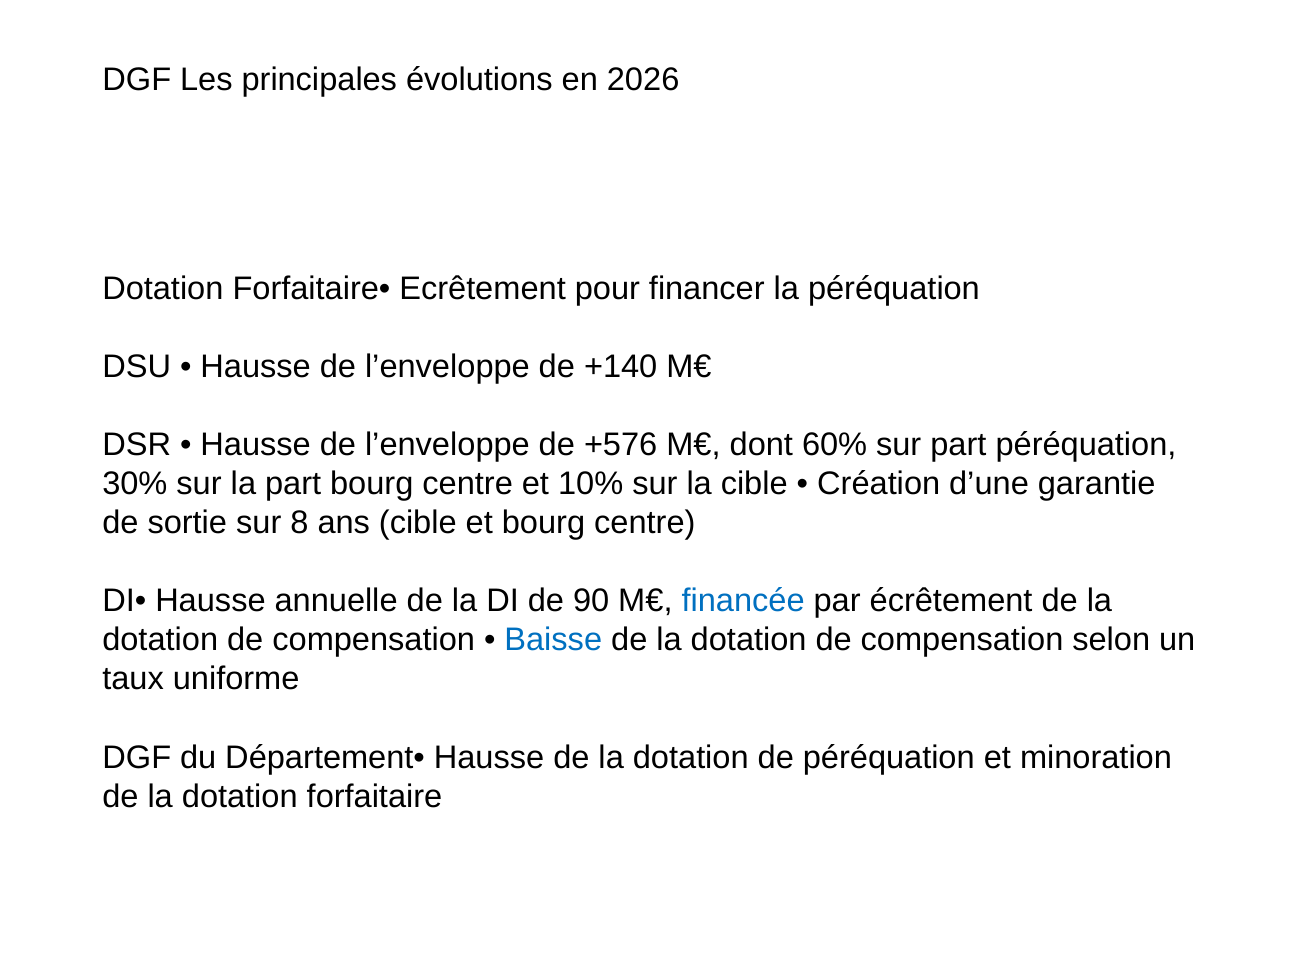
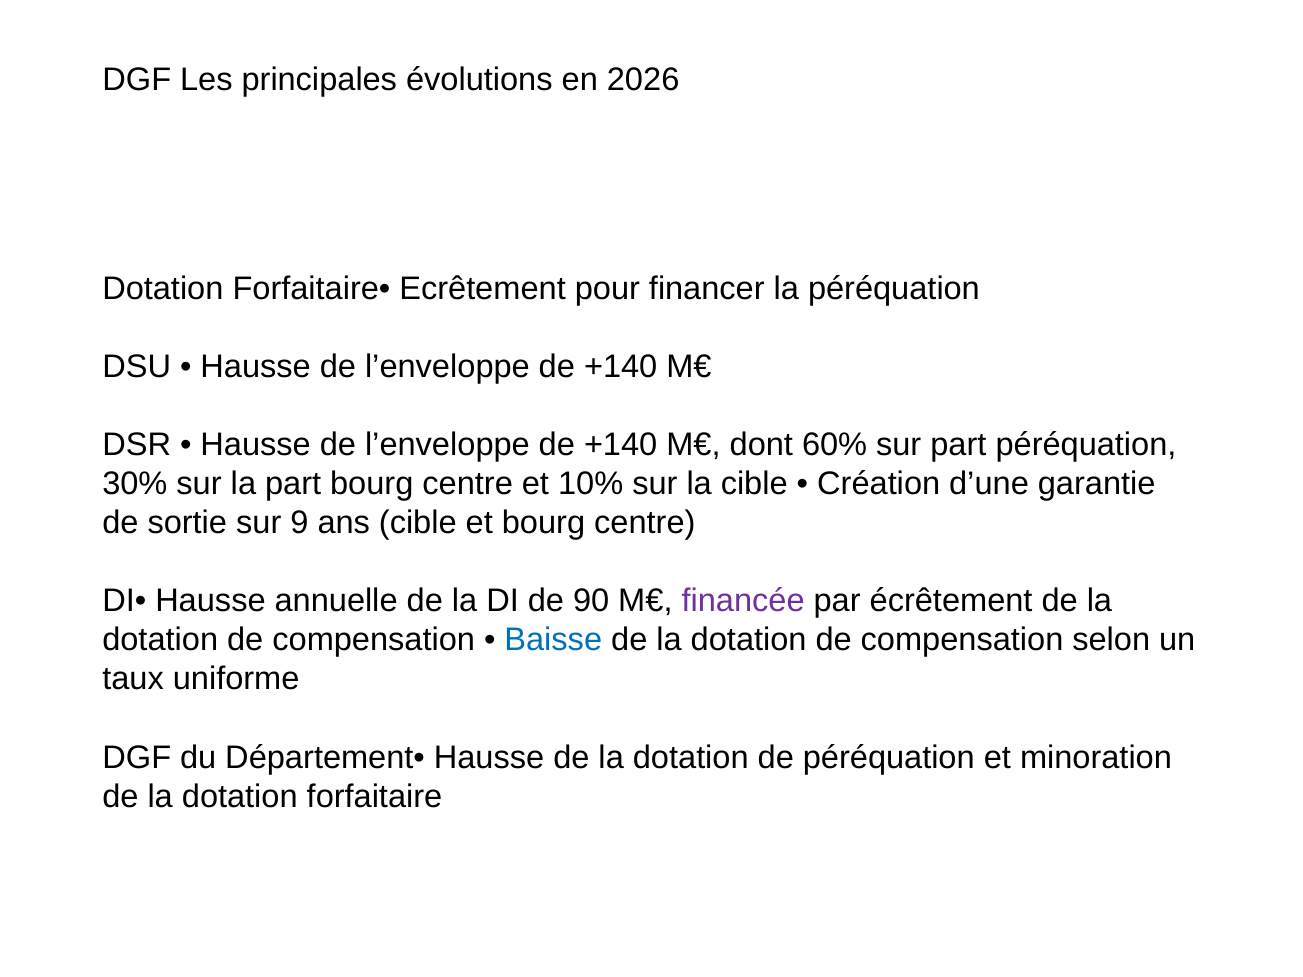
+576 at (621, 445): +576 -> +140
8: 8 -> 9
financée colour: blue -> purple
